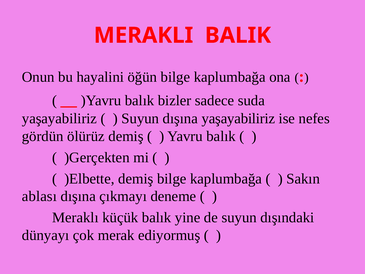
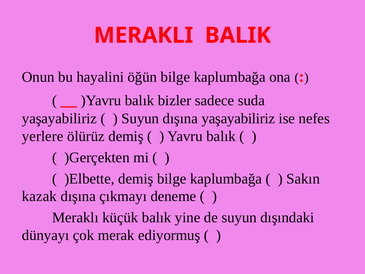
gördün: gördün -> yerlere
ablası: ablası -> kazak
